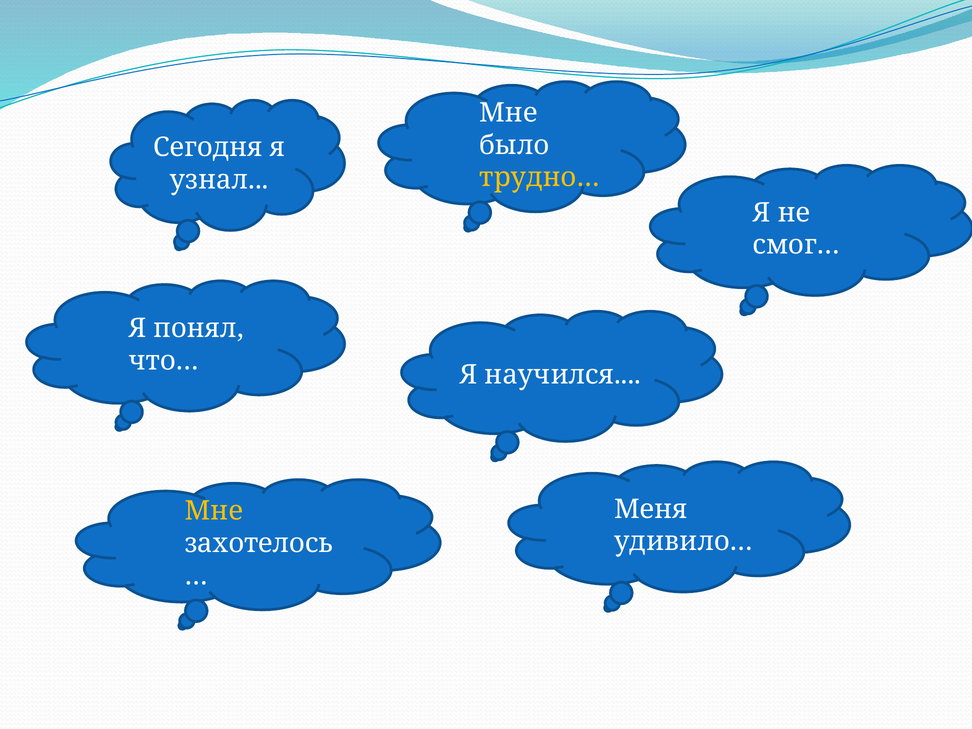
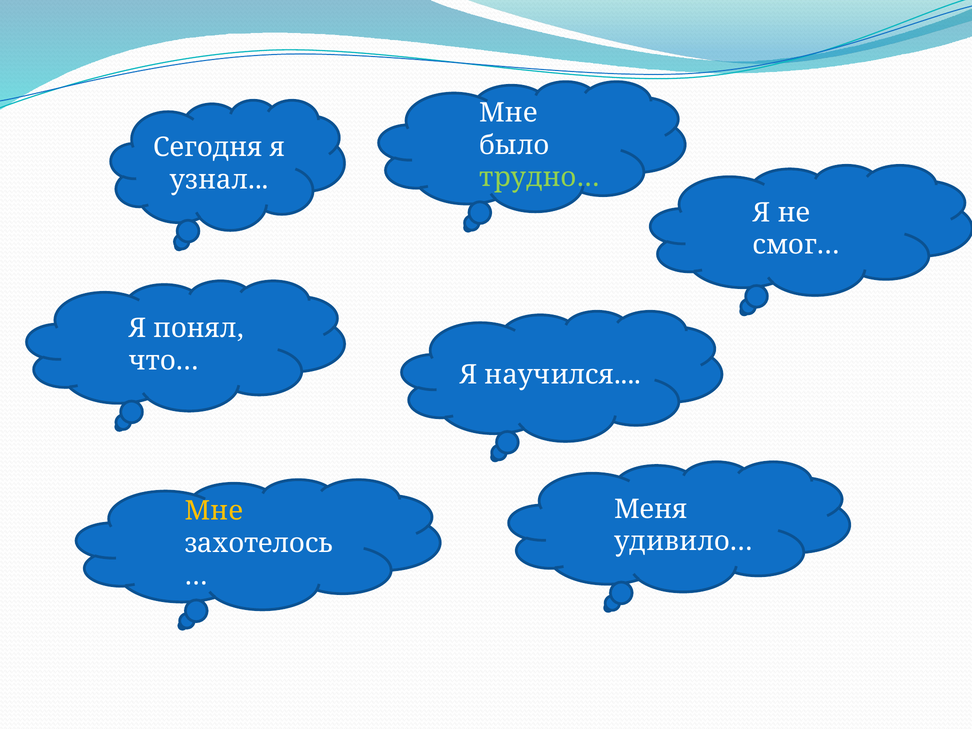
трудно… at (539, 178) colour: yellow -> light green
